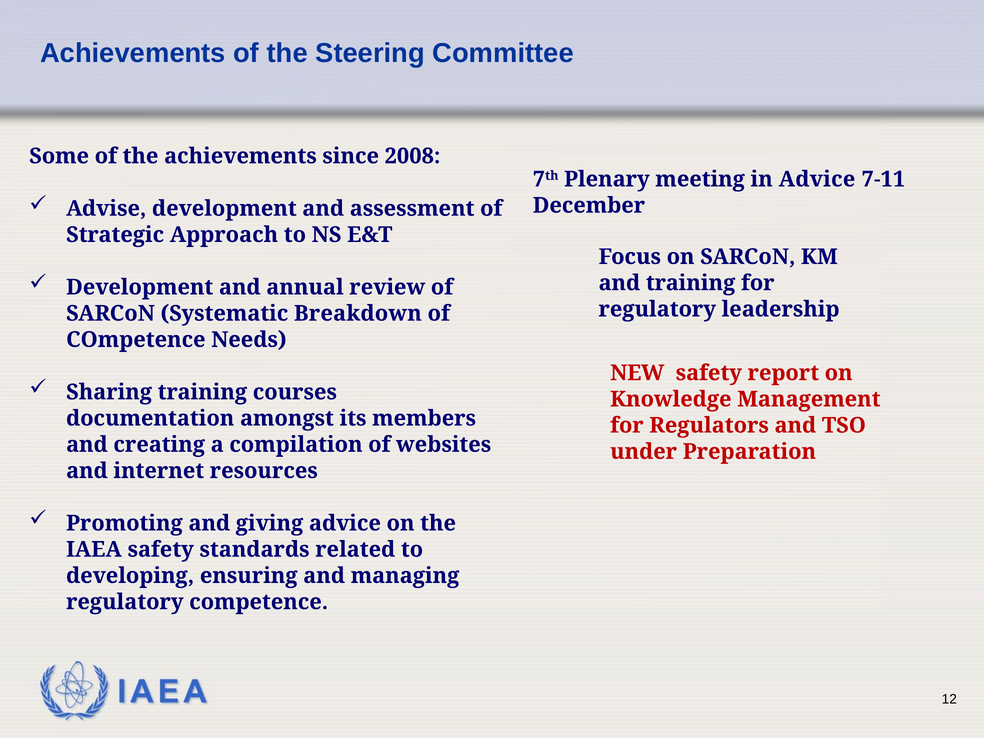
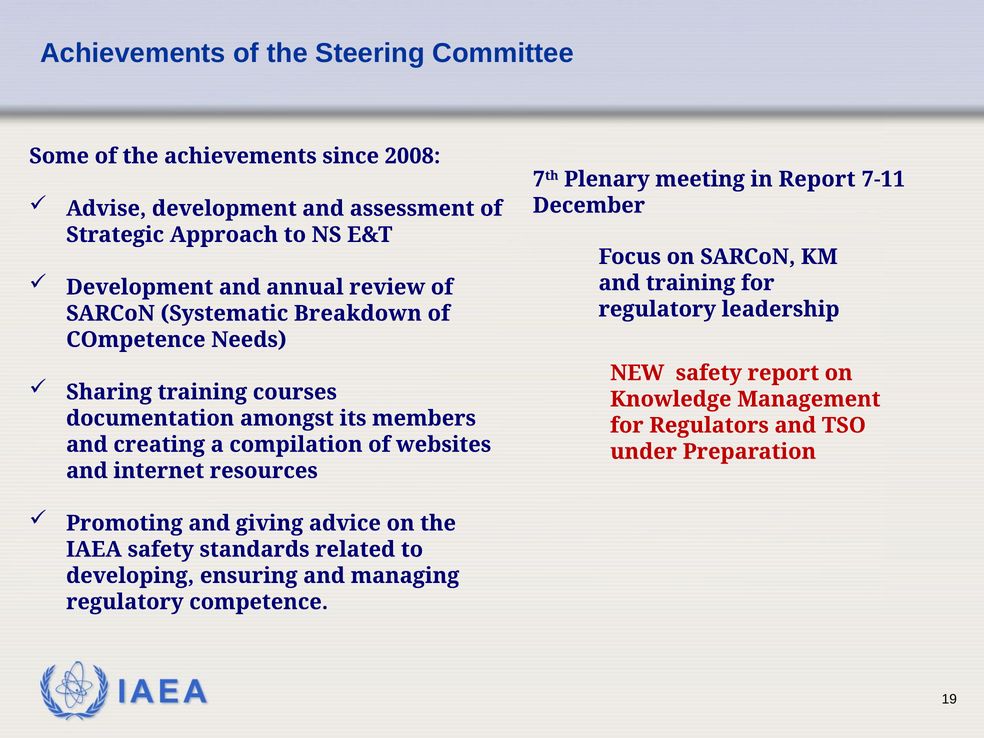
in Advice: Advice -> Report
12: 12 -> 19
